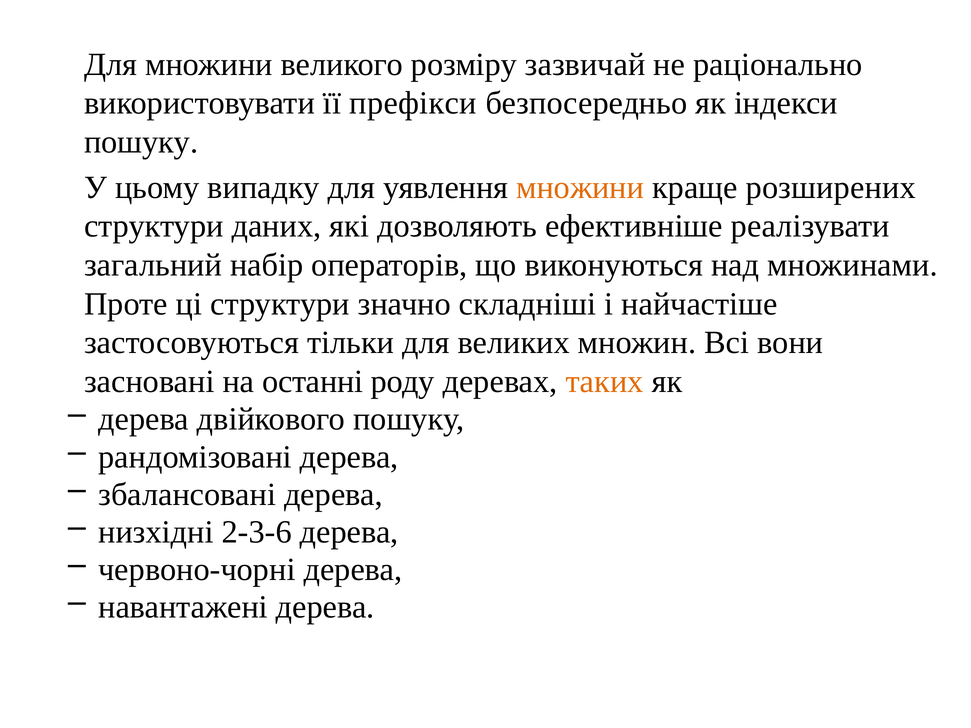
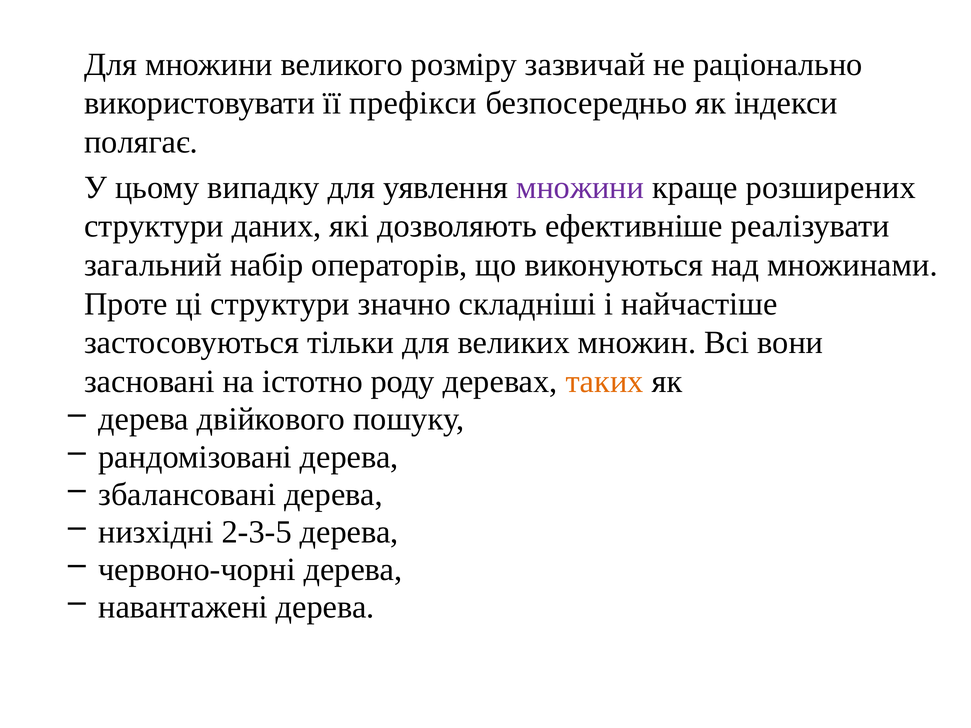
пошуку at (141, 142): пошуку -> полягає
множини at (580, 187) colour: orange -> purple
останні: останні -> істотно
2-3-6: 2-3-6 -> 2-3-5
